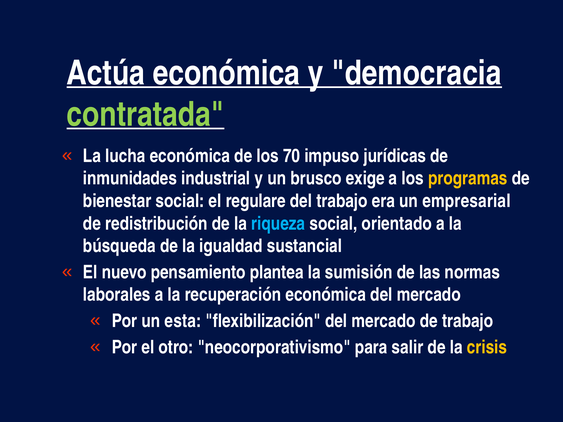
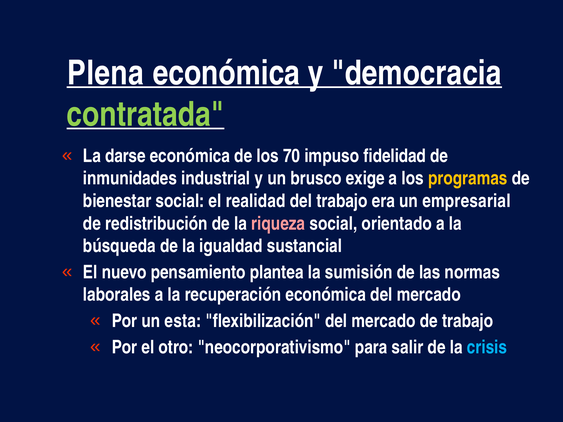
Actúa: Actúa -> Plena
lucha: lucha -> darse
jurídicas: jurídicas -> fidelidad
regulare: regulare -> realidad
riqueza colour: light blue -> pink
crisis colour: yellow -> light blue
